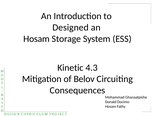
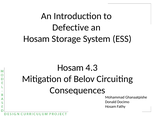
Designed: Designed -> Defective
Kinetic at (70, 68): Kinetic -> Hosam
